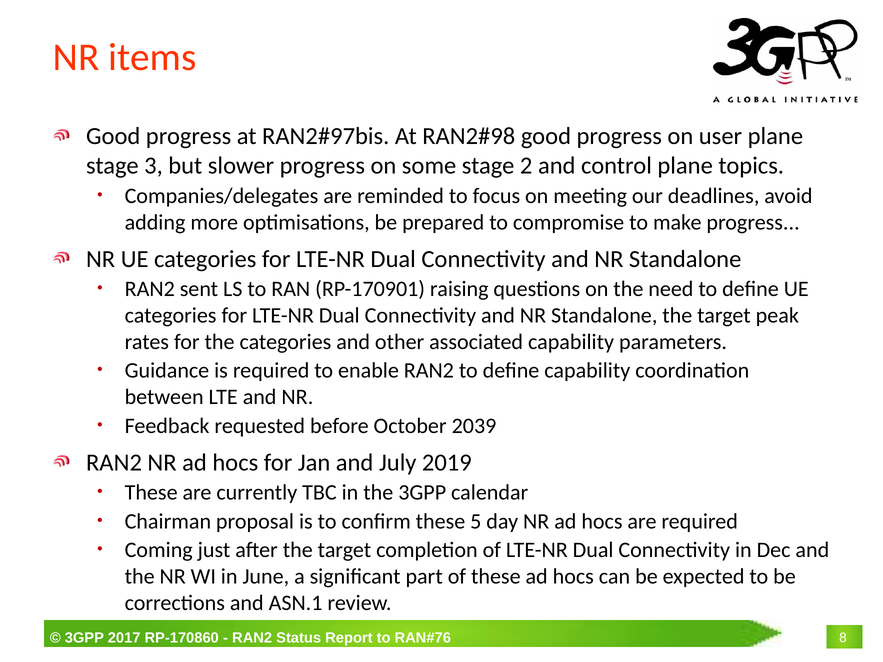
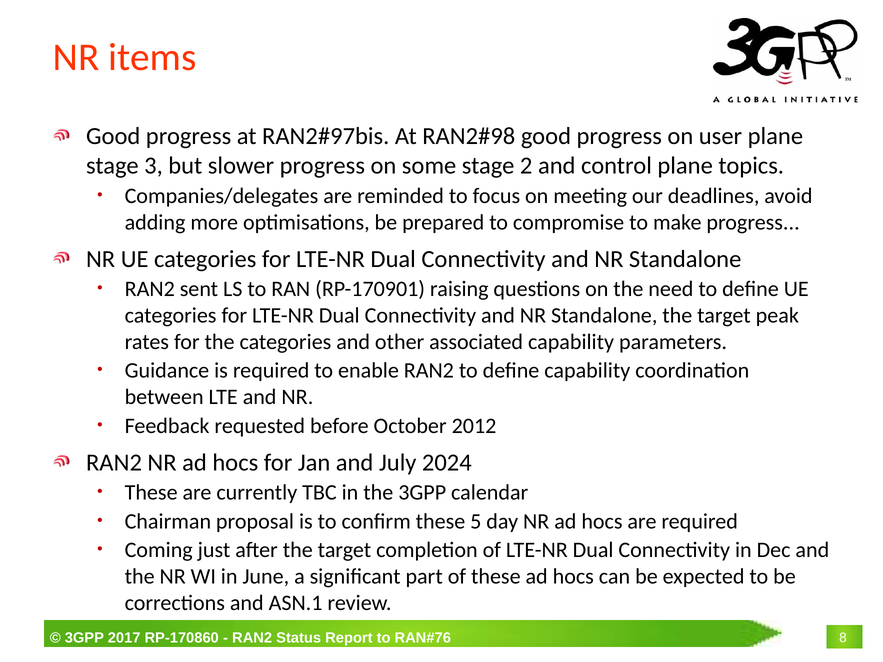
2039: 2039 -> 2012
2019: 2019 -> 2024
